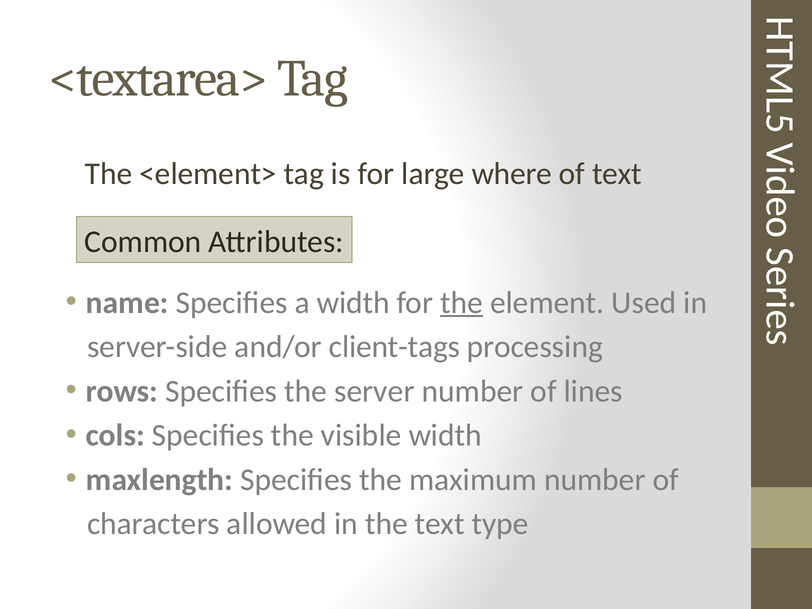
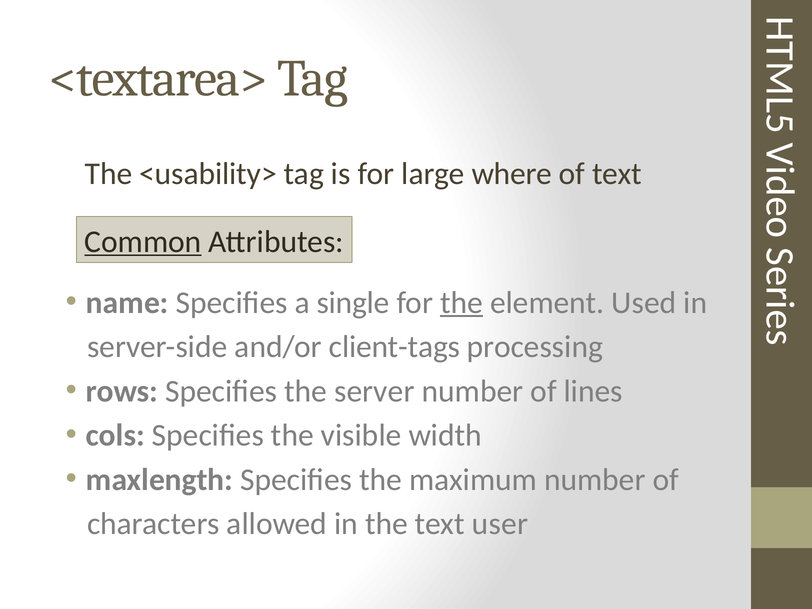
<element>: <element> -> <usability>
Common underline: none -> present
a width: width -> single
type: type -> user
